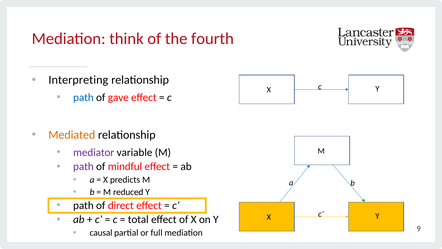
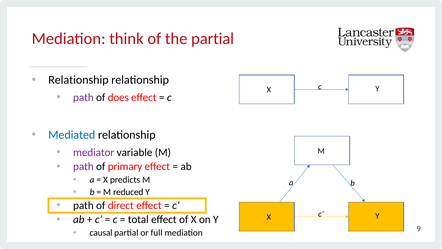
the fourth: fourth -> partial
Interpreting at (78, 80): Interpreting -> Relationship
path at (83, 97) colour: blue -> purple
gave: gave -> does
Mediated colour: orange -> blue
mindful: mindful -> primary
